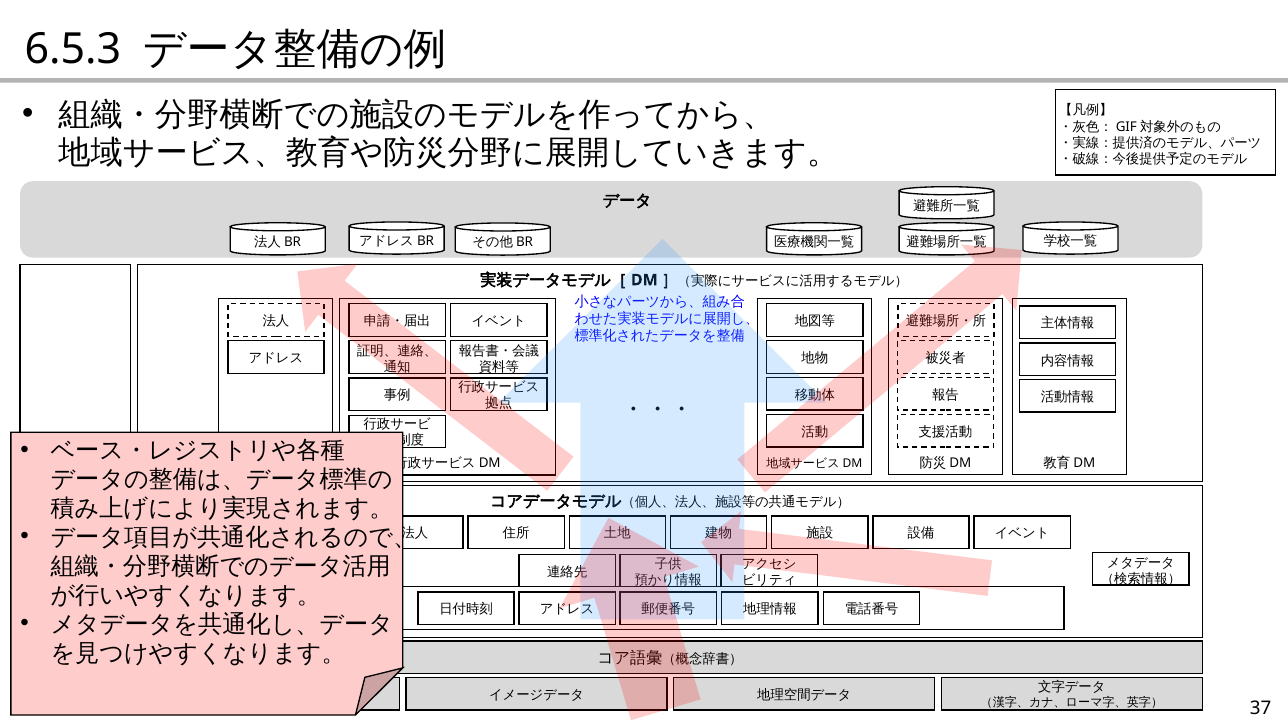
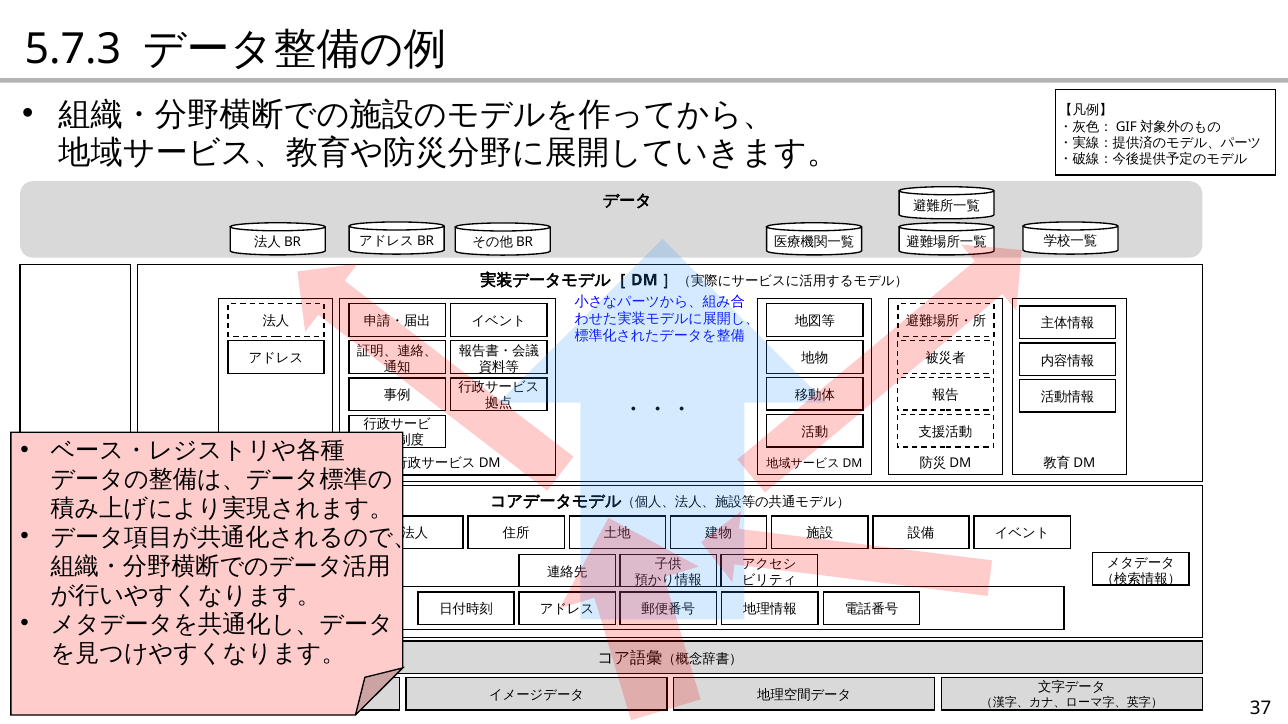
6.5.3: 6.5.3 -> 5.7.3
